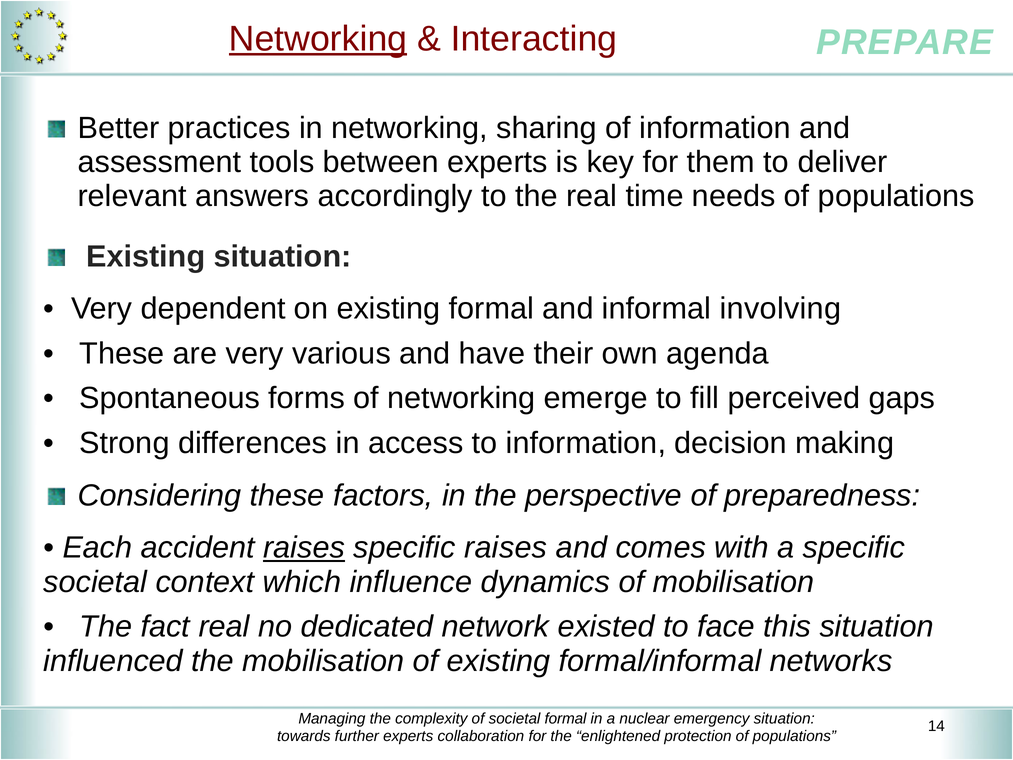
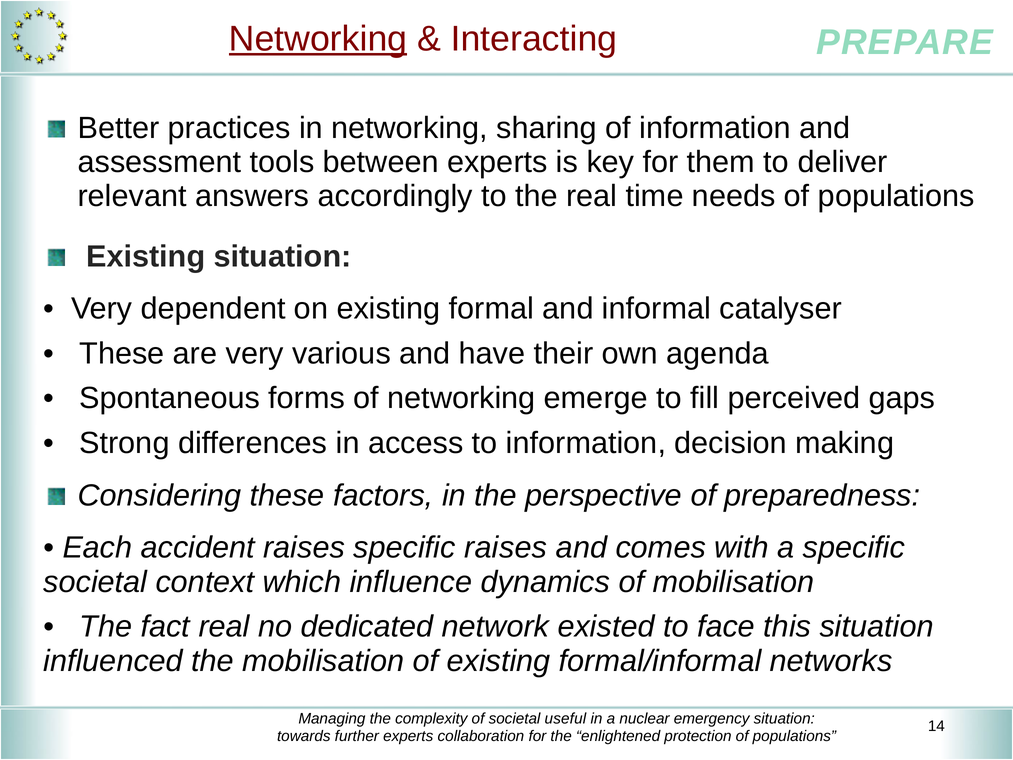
involving: involving -> catalyser
raises at (304, 548) underline: present -> none
societal formal: formal -> useful
